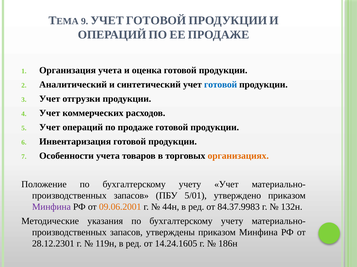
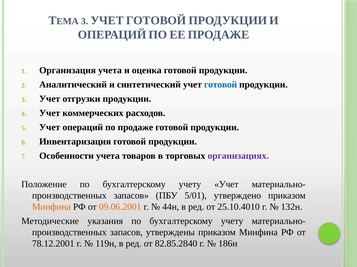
9 at (85, 21): 9 -> 3
организациях colour: orange -> purple
Минфина at (51, 207) colour: purple -> orange
84.37.9983: 84.37.9983 -> 25.10.4010
28.12.2301: 28.12.2301 -> 78.12.2001
14.24.1605: 14.24.1605 -> 82.85.2840
